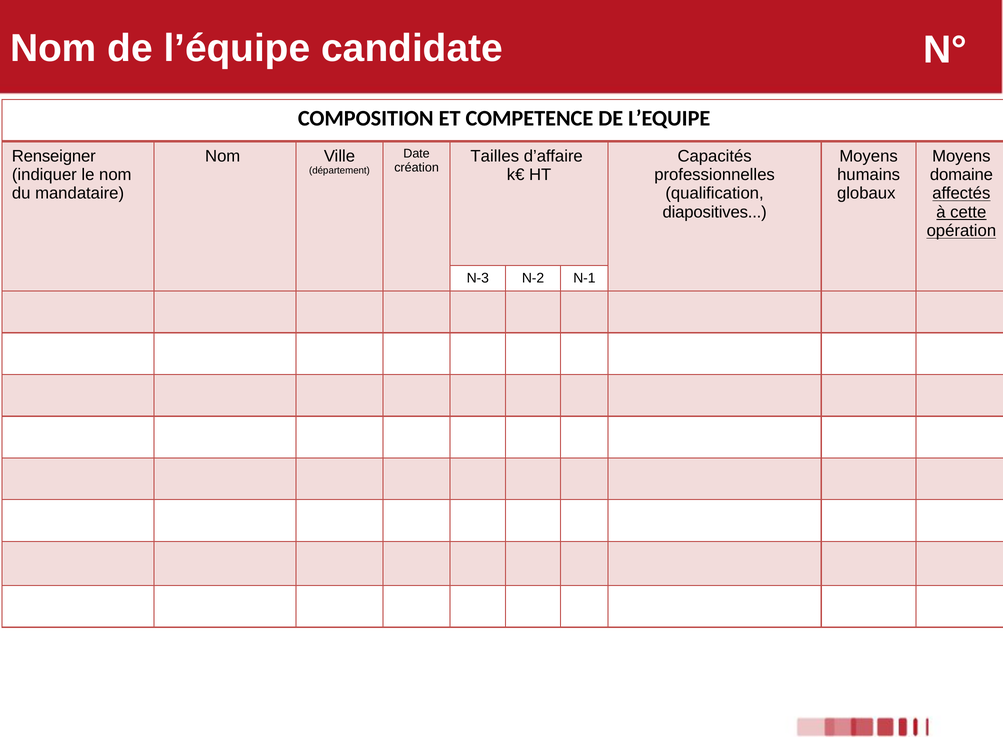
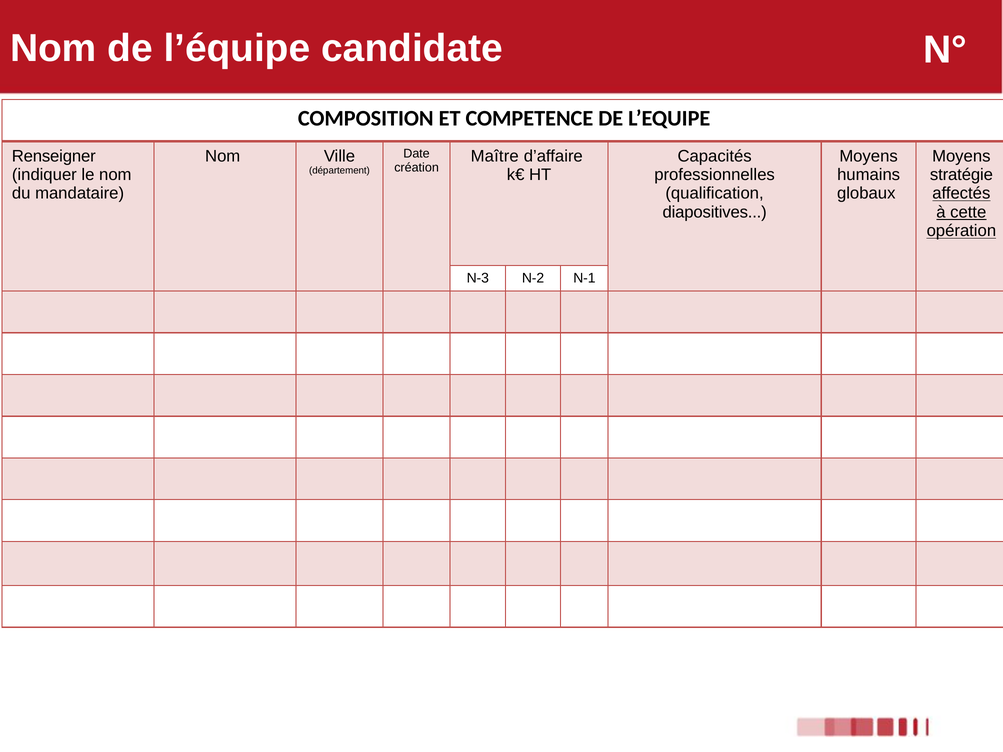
Tailles: Tailles -> Maître
domaine: domaine -> stratégie
